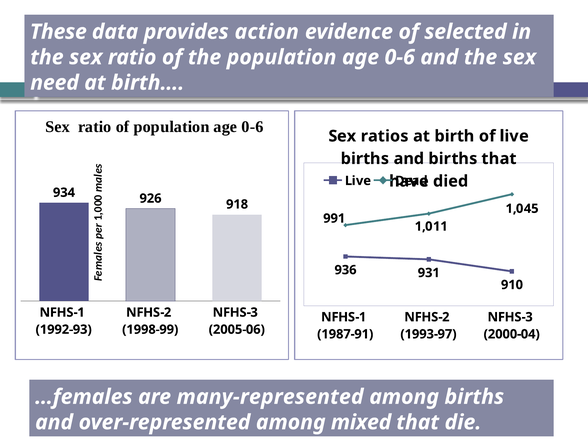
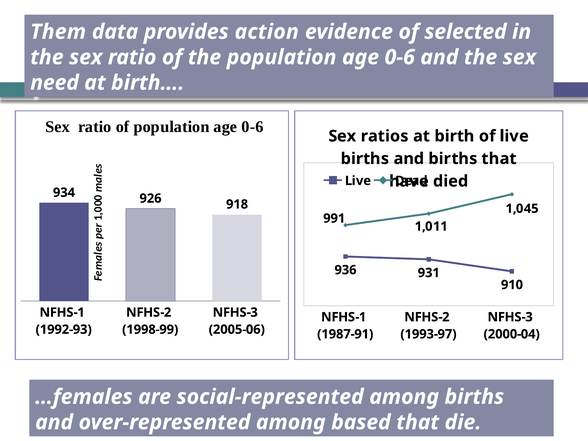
These: These -> Them
many-represented: many-represented -> social-represented
mixed: mixed -> based
